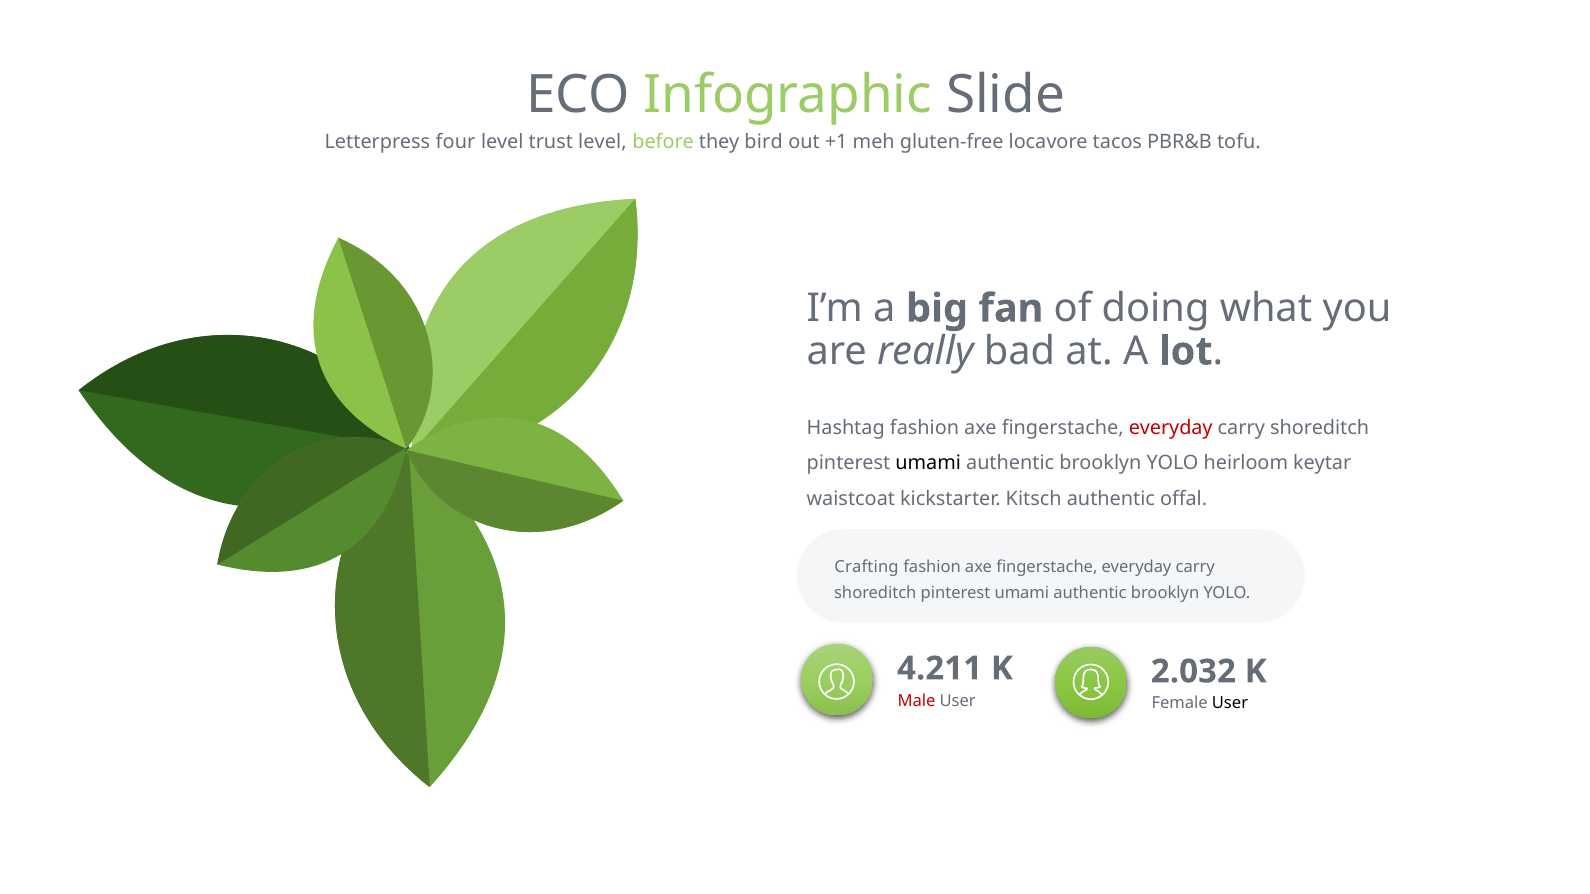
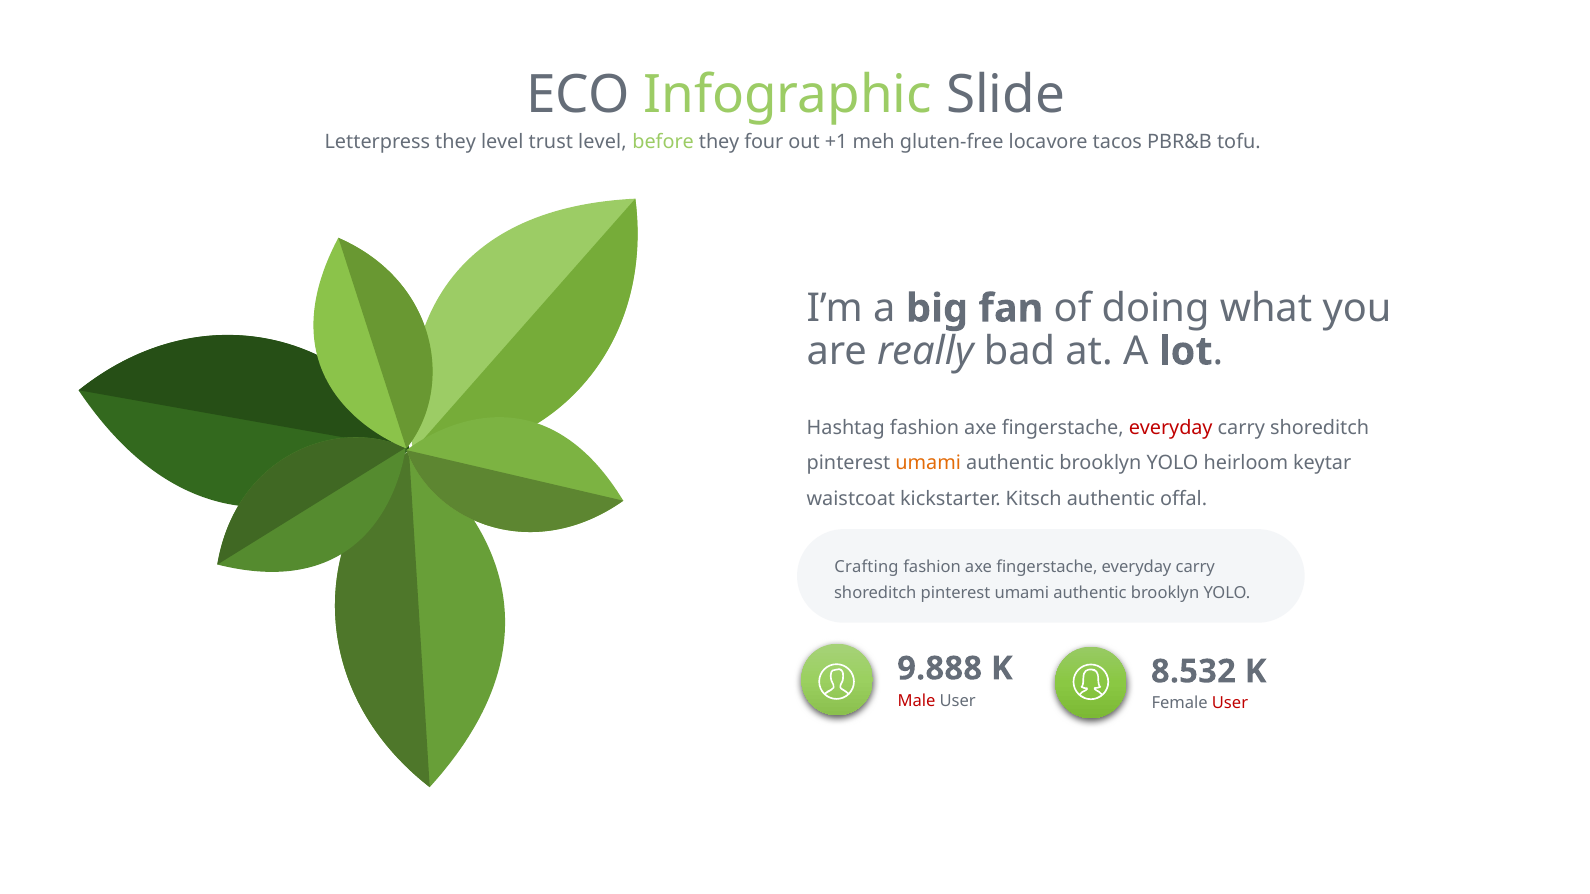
Letterpress four: four -> they
bird: bird -> four
umami at (928, 464) colour: black -> orange
4.211: 4.211 -> 9.888
2.032: 2.032 -> 8.532
User at (1230, 703) colour: black -> red
